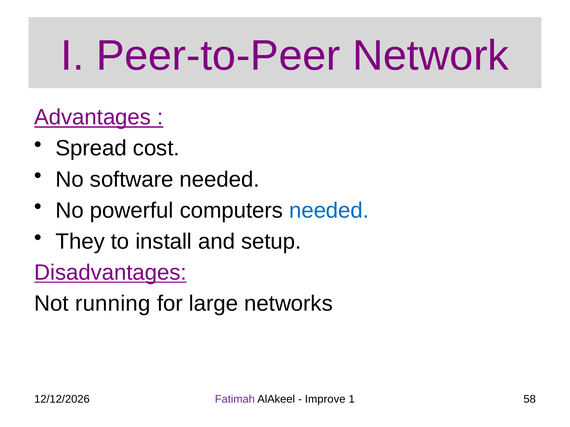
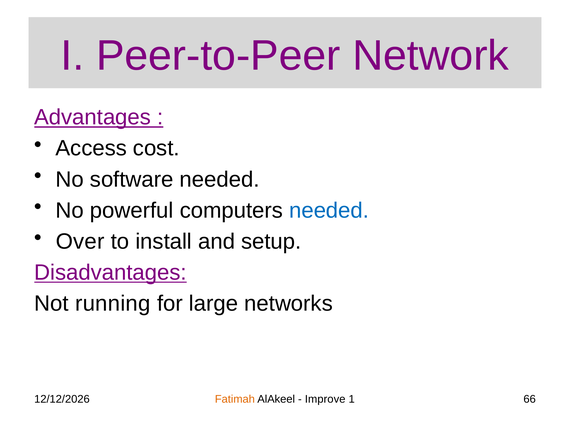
Spread: Spread -> Access
They: They -> Over
Fatimah colour: purple -> orange
58: 58 -> 66
